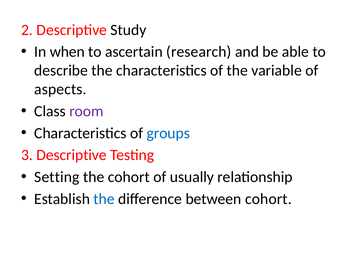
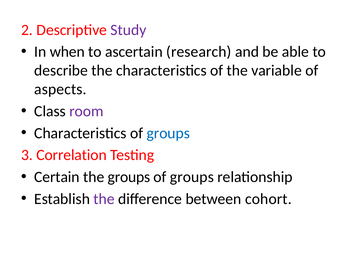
Study colour: black -> purple
3 Descriptive: Descriptive -> Correlation
Setting: Setting -> Certain
the cohort: cohort -> groups
usually at (192, 176): usually -> groups
the at (104, 198) colour: blue -> purple
